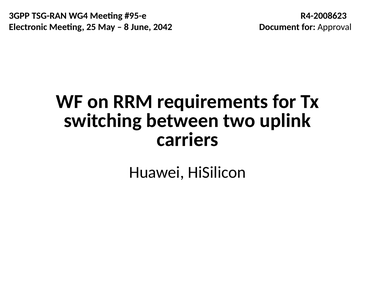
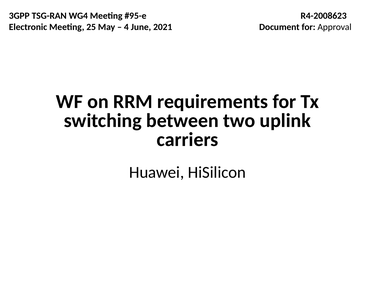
8: 8 -> 4
2042: 2042 -> 2021
